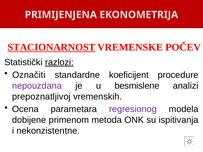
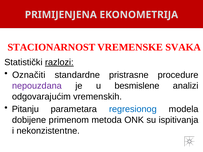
STACIONARNOST underline: present -> none
POČEV: POČEV -> SVAKA
koeficijent: koeficijent -> pristrasne
prepoznatljivoj: prepoznatljivoj -> odgovarajućim
Ocena: Ocena -> Pitanju
regresionog colour: purple -> blue
